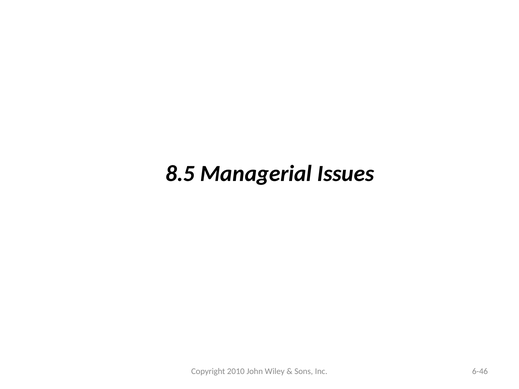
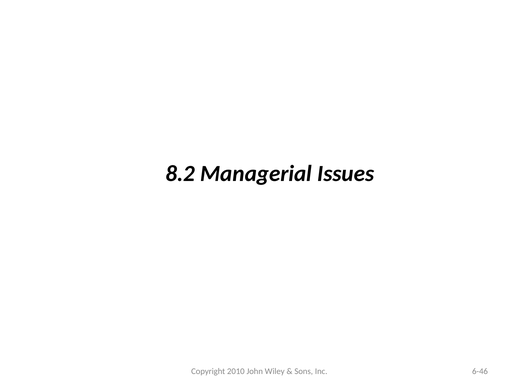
8.5: 8.5 -> 8.2
